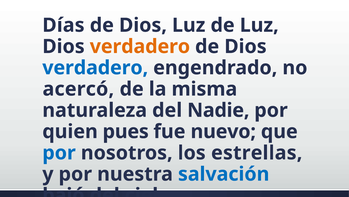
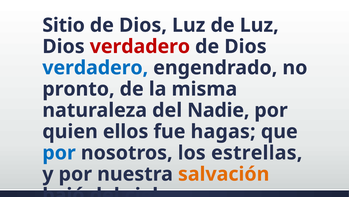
Días: Días -> Sitio
verdadero at (140, 46) colour: orange -> red
acercó: acercó -> pronto
pues: pues -> ellos
nuevo: nuevo -> hagas
salvación colour: blue -> orange
